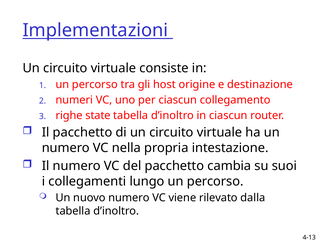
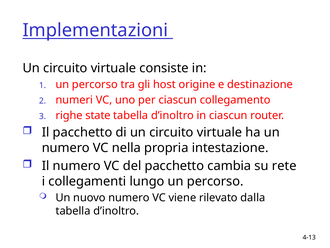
suoi: suoi -> rete
